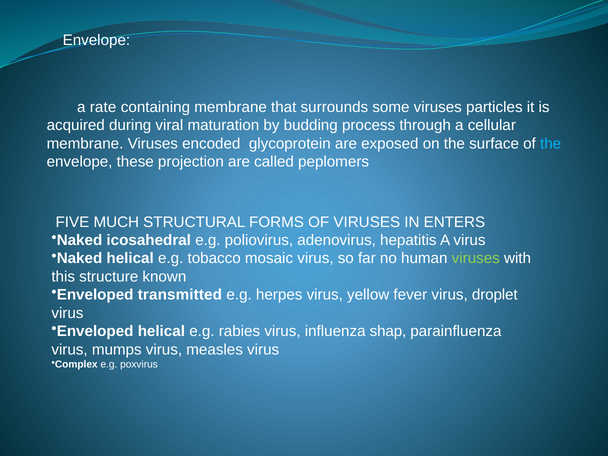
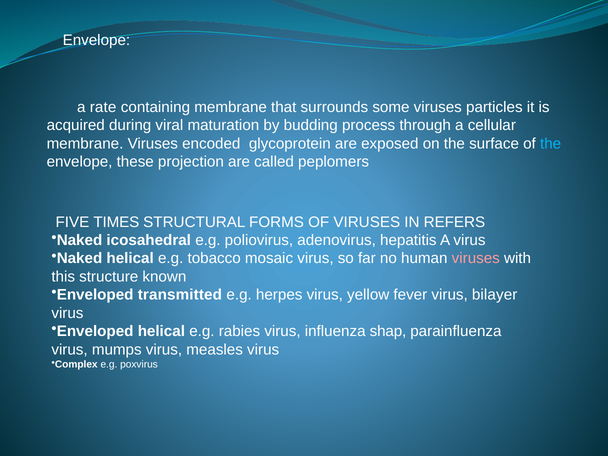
MUCH: MUCH -> TIMES
ENTERS: ENTERS -> REFERS
viruses at (476, 258) colour: light green -> pink
droplet: droplet -> bilayer
